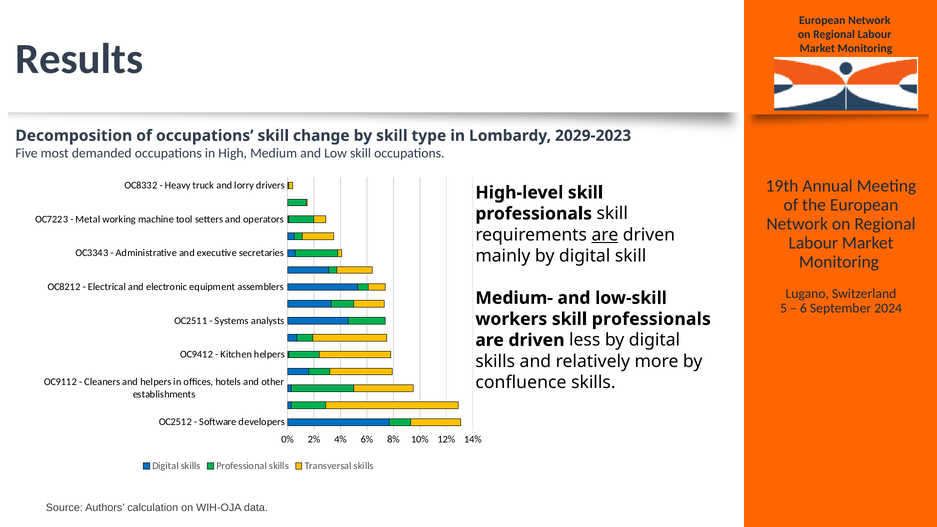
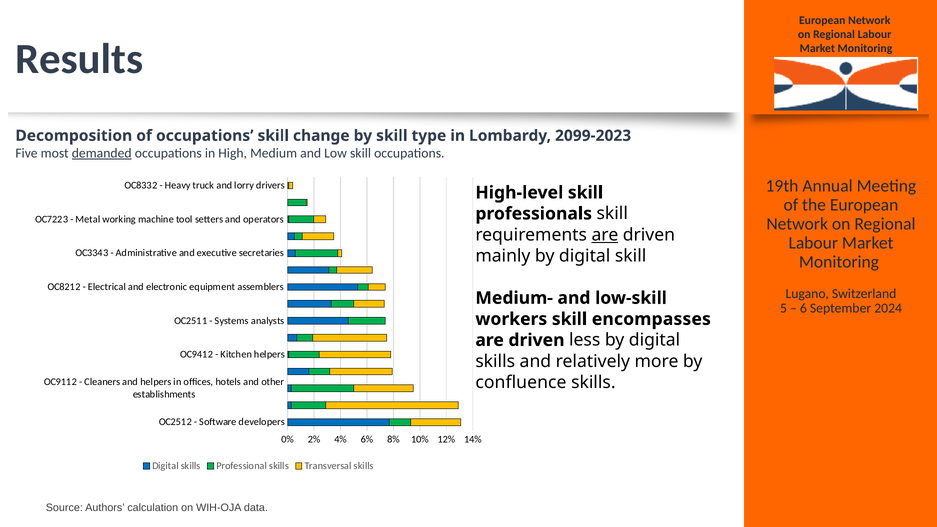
2029-2023: 2029-2023 -> 2099-2023
demanded underline: none -> present
workers skill professionals: professionals -> encompasses
